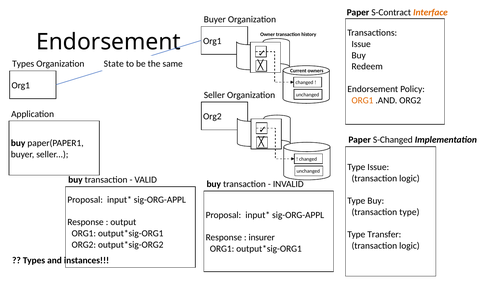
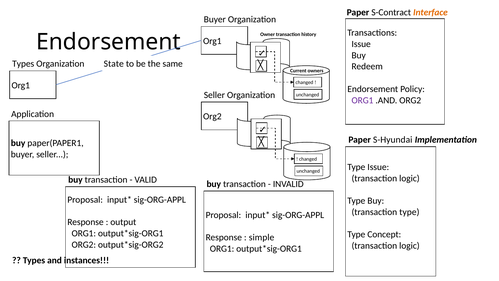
ORG1 at (362, 100) colour: orange -> purple
S-Changed: S-Changed -> S-Hyundai
Transfer: Transfer -> Concept
insurer: insurer -> simple
